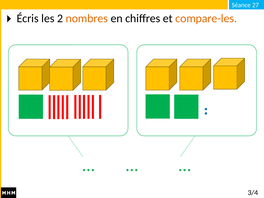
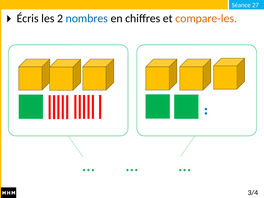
nombres colour: orange -> blue
